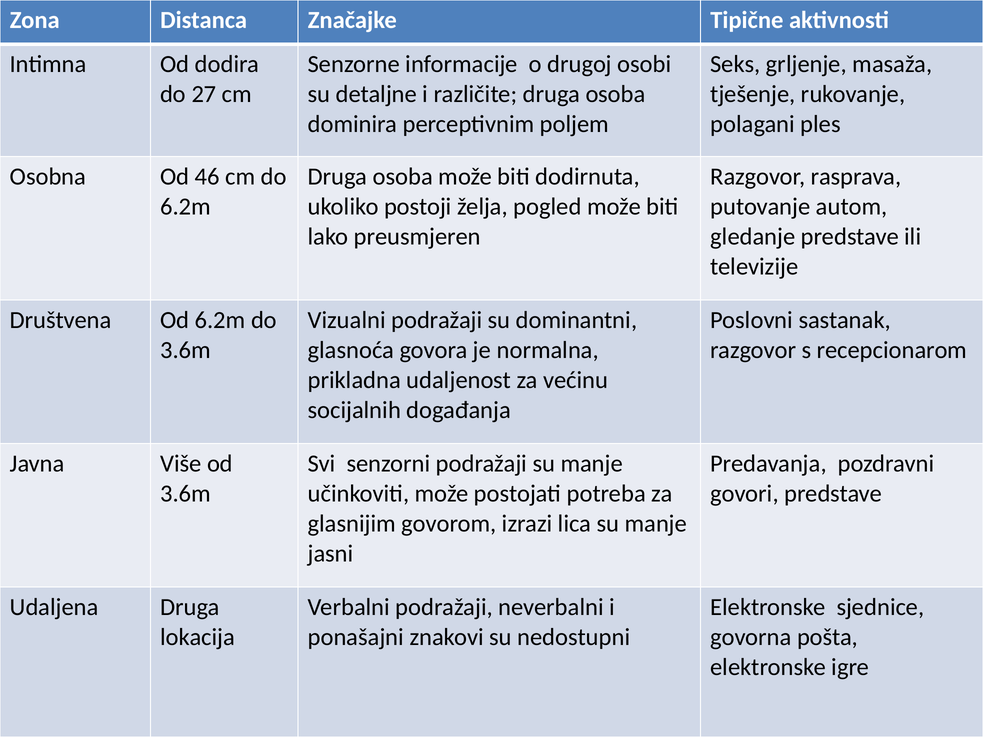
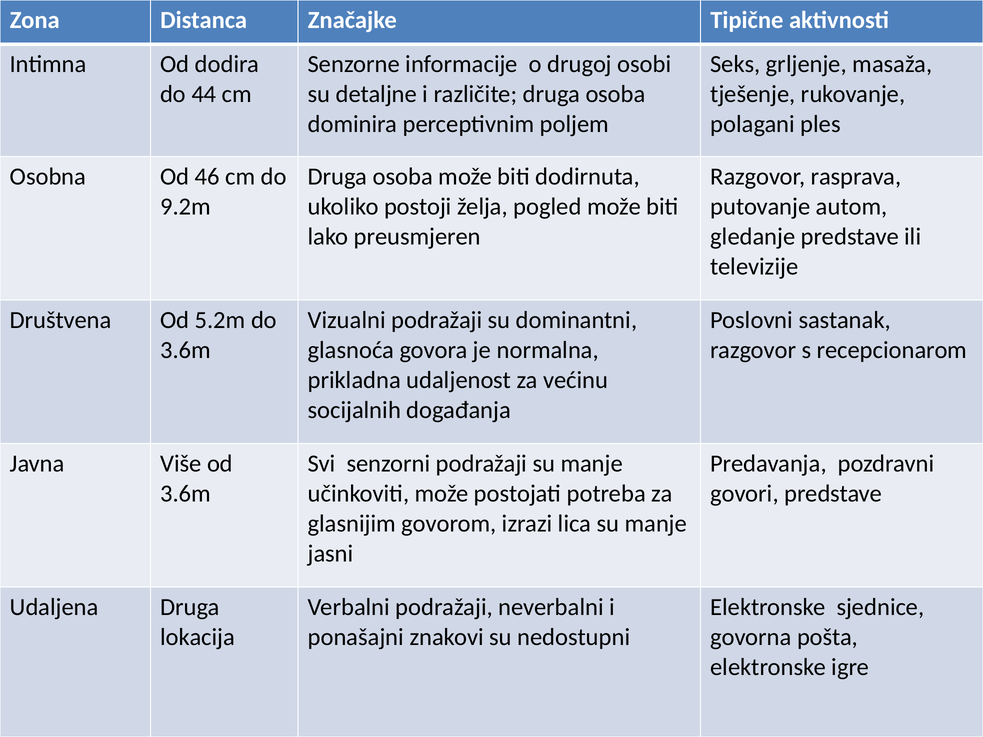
27: 27 -> 44
6.2m at (186, 207): 6.2m -> 9.2m
Od 6.2m: 6.2m -> 5.2m
